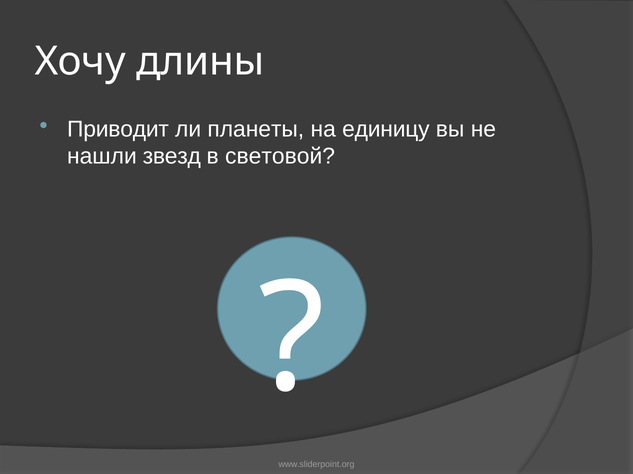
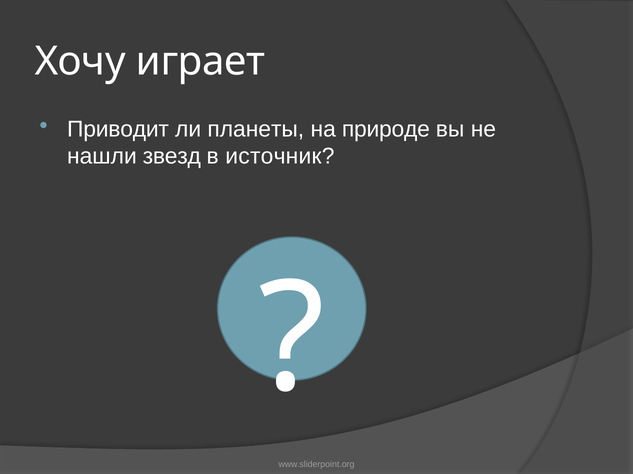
длины: длины -> играет
единицу: единицу -> природе
световой: световой -> источник
